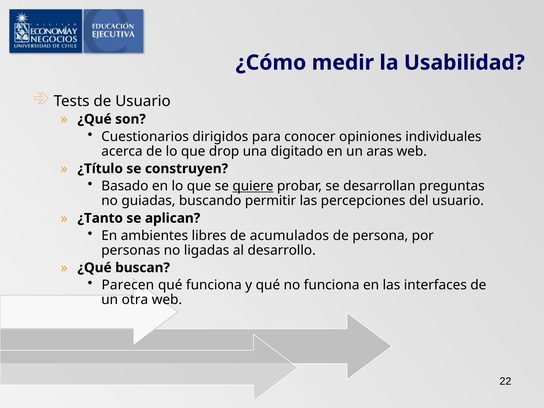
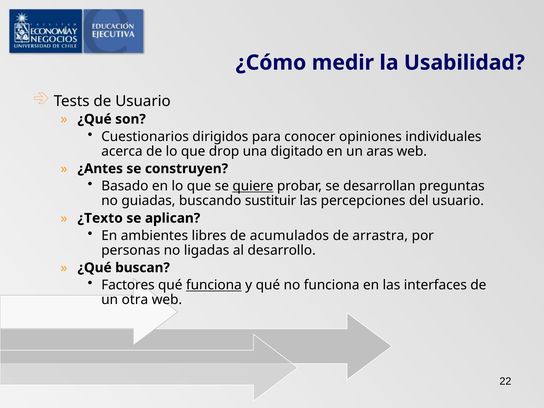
¿Título: ¿Título -> ¿Antes
permitir: permitir -> sustituir
¿Tanto: ¿Tanto -> ¿Texto
persona: persona -> arrastra
Parecen: Parecen -> Factores
funciona at (214, 285) underline: none -> present
